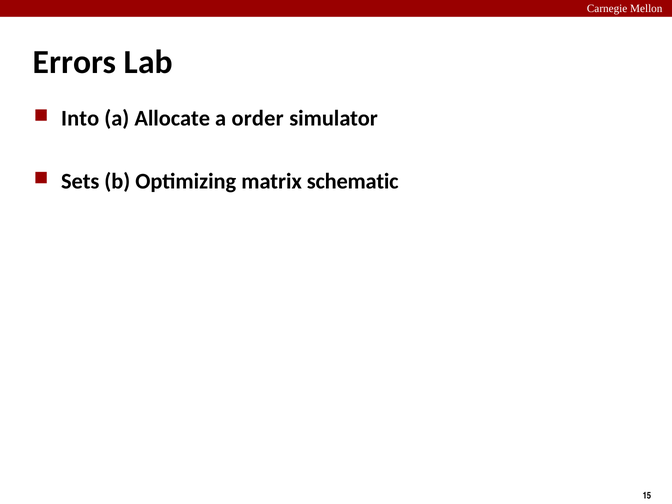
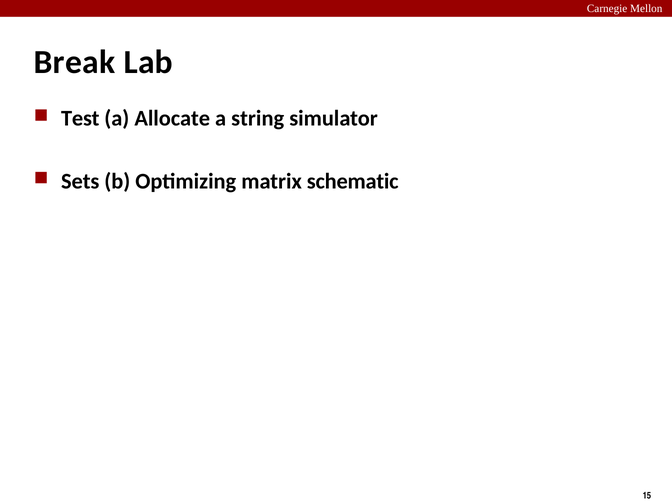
Errors: Errors -> Break
Into: Into -> Test
order: order -> string
